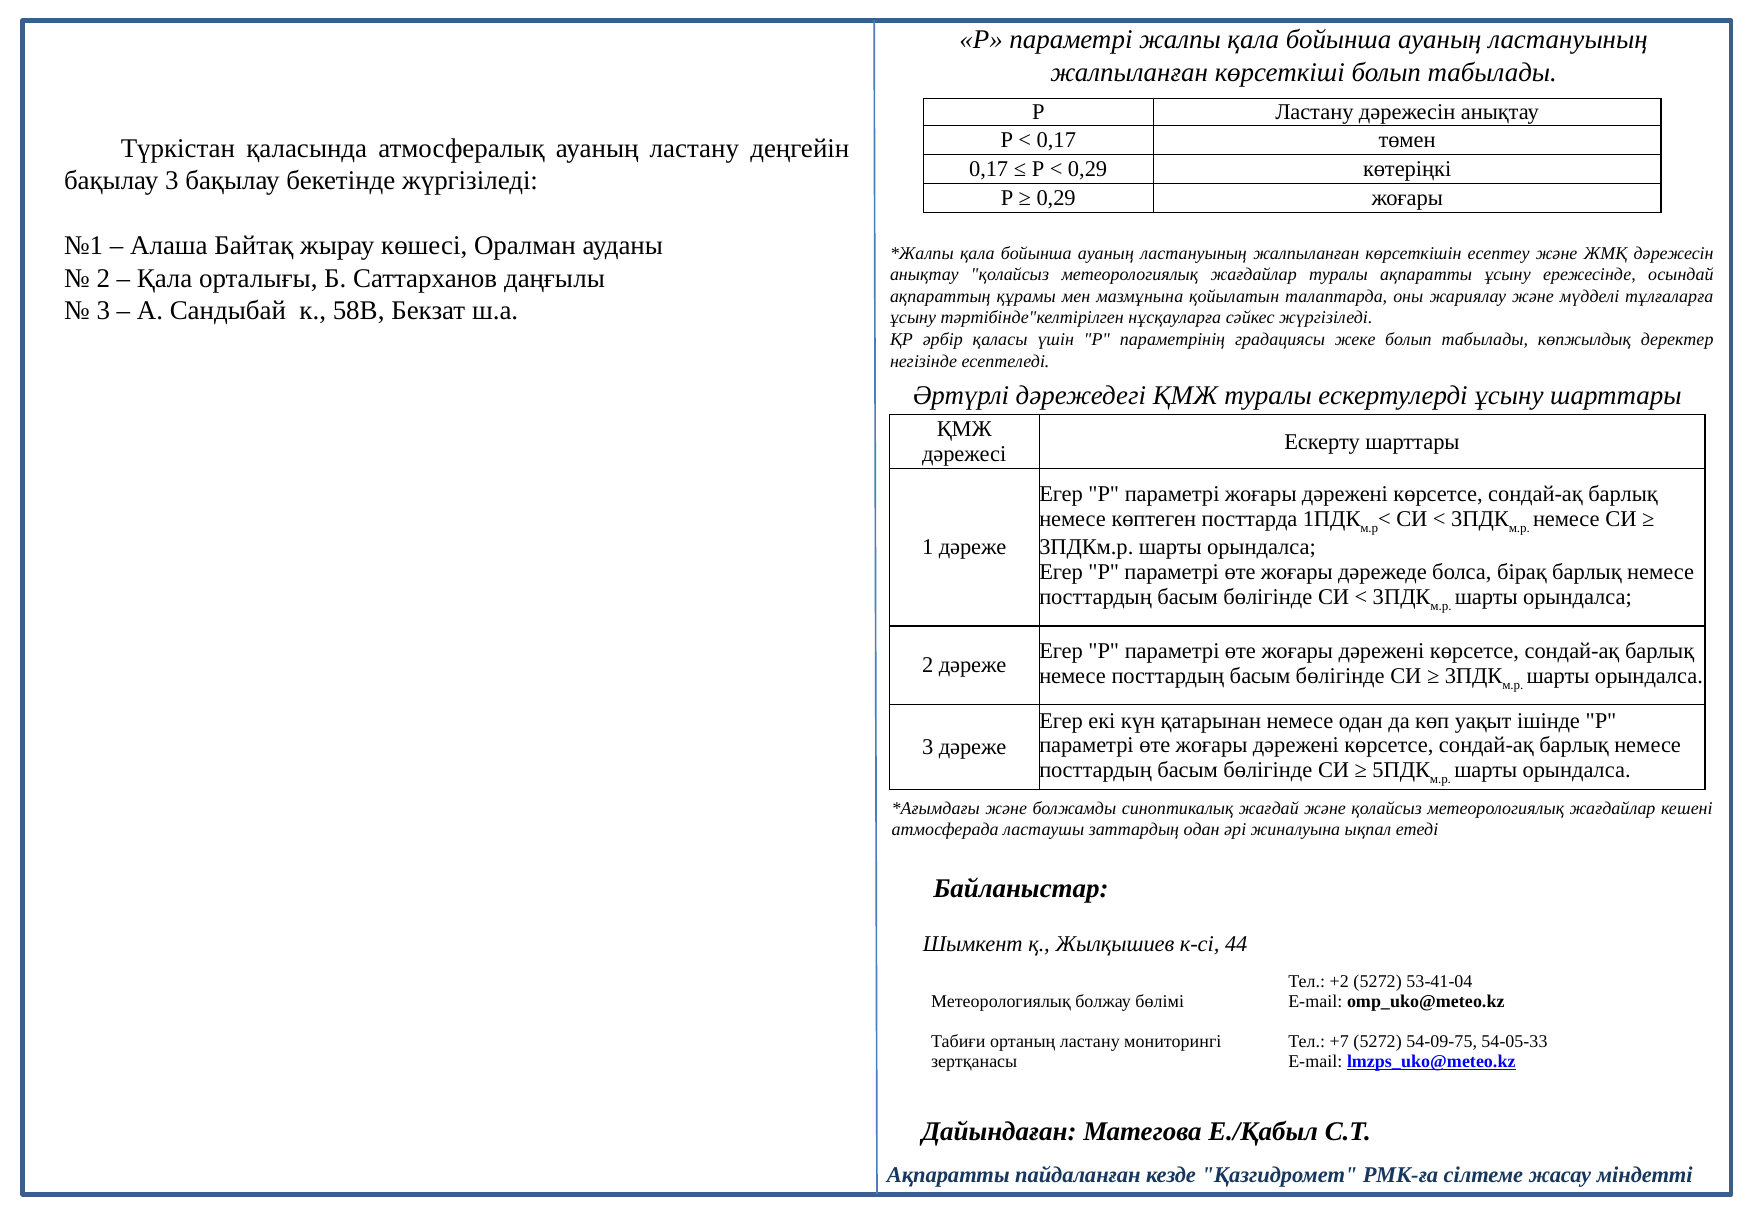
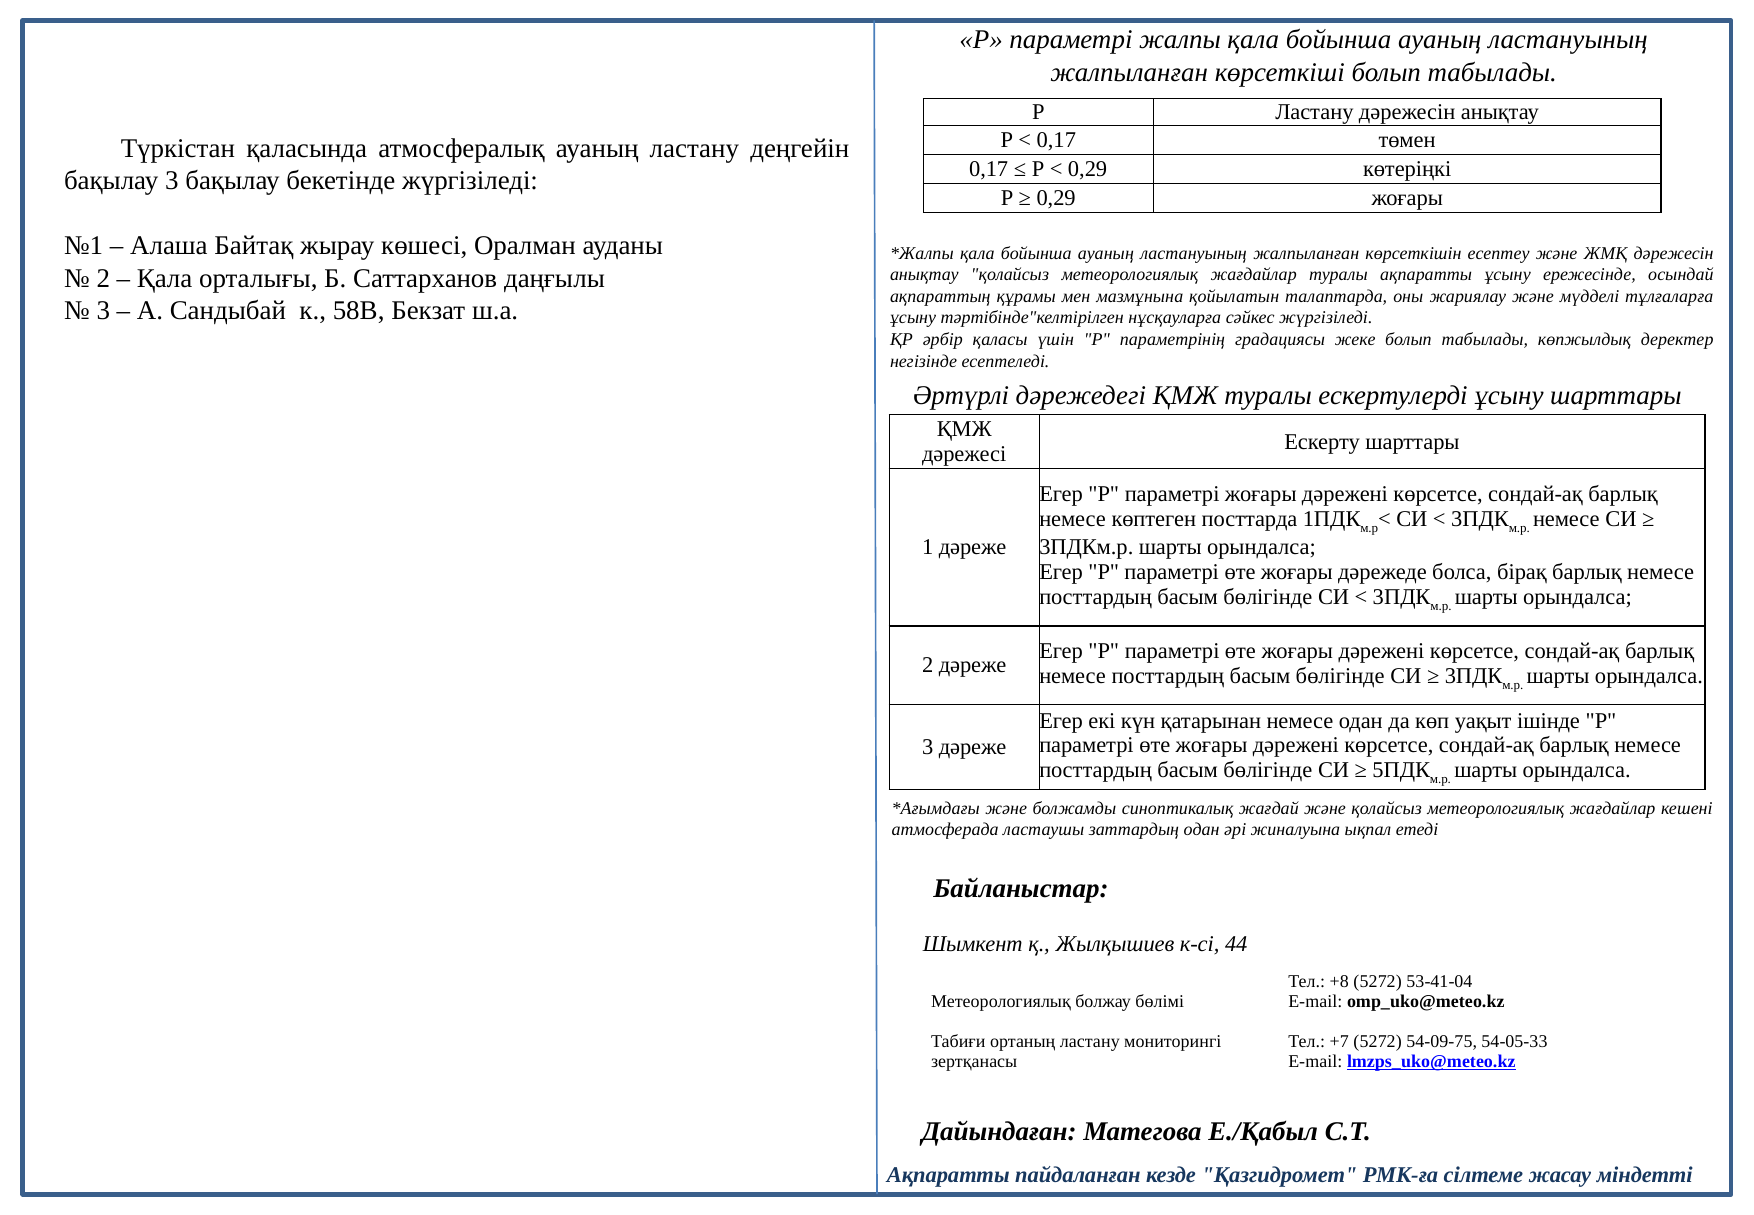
+2: +2 -> +8
